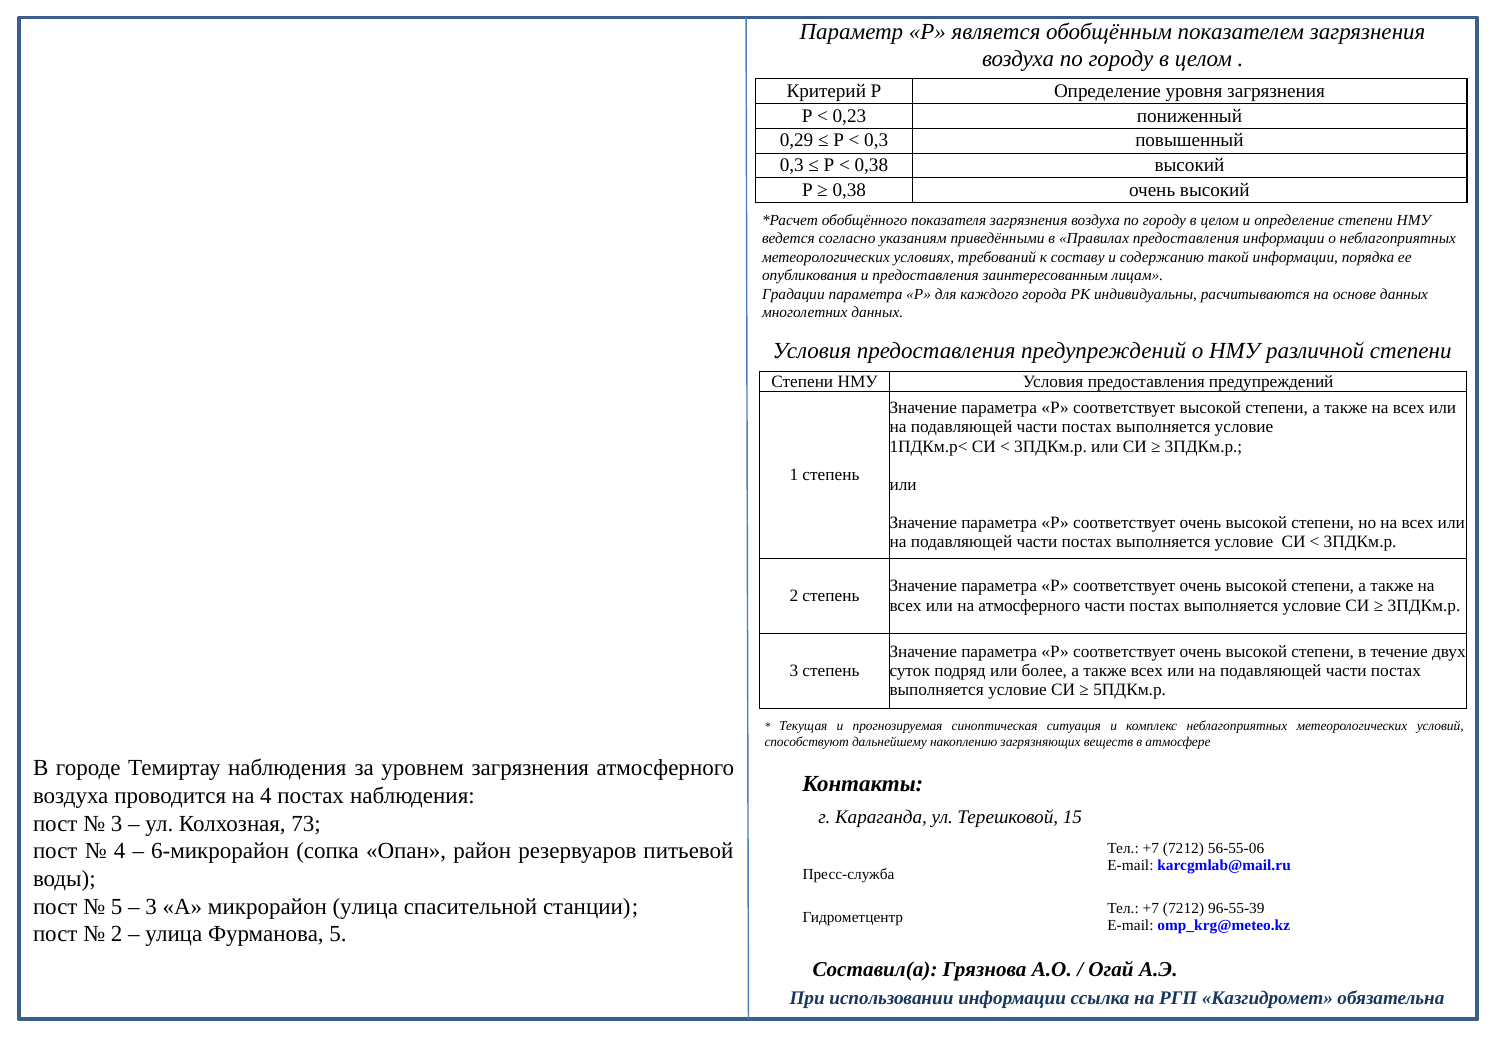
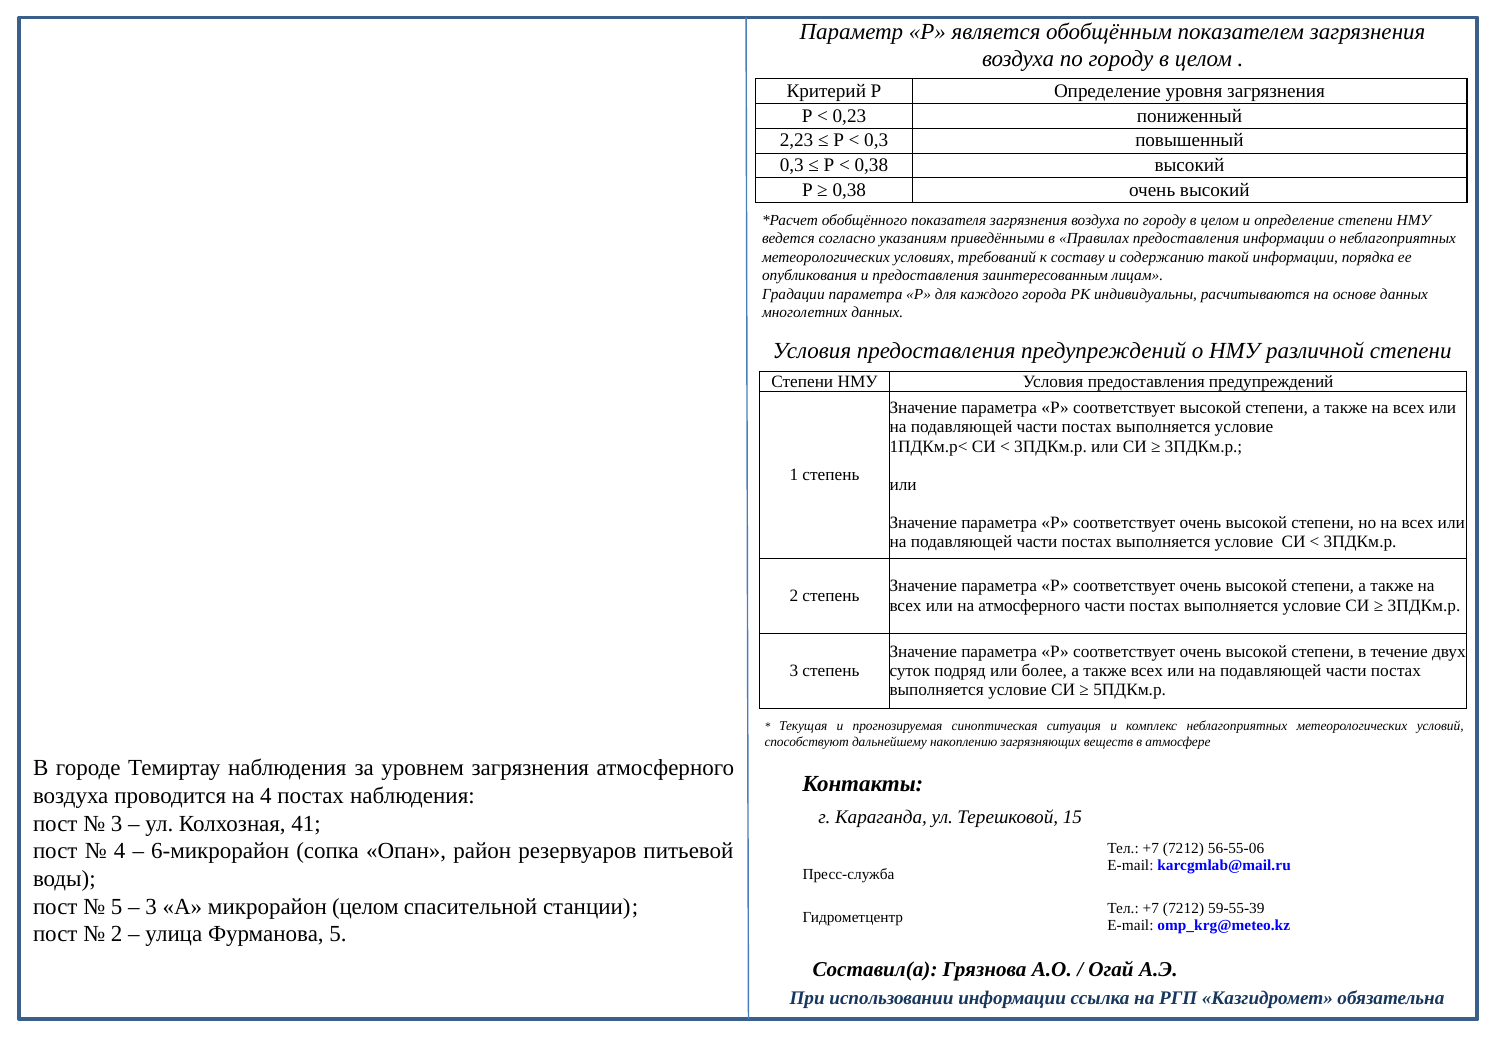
0,29: 0,29 -> 2,23
73: 73 -> 41
микрорайон улица: улица -> целом
96-55-39: 96-55-39 -> 59-55-39
